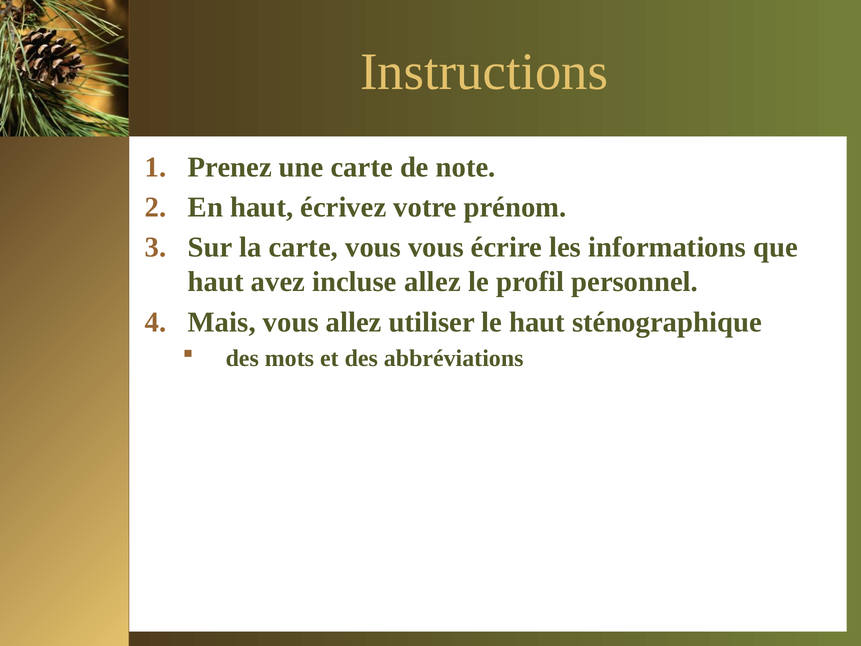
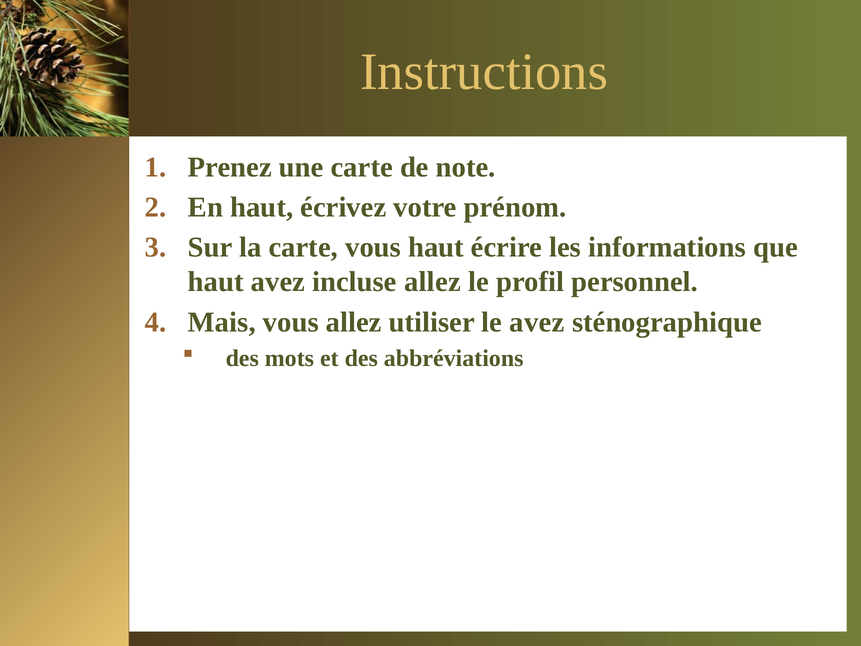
vous vous: vous -> haut
le haut: haut -> avez
